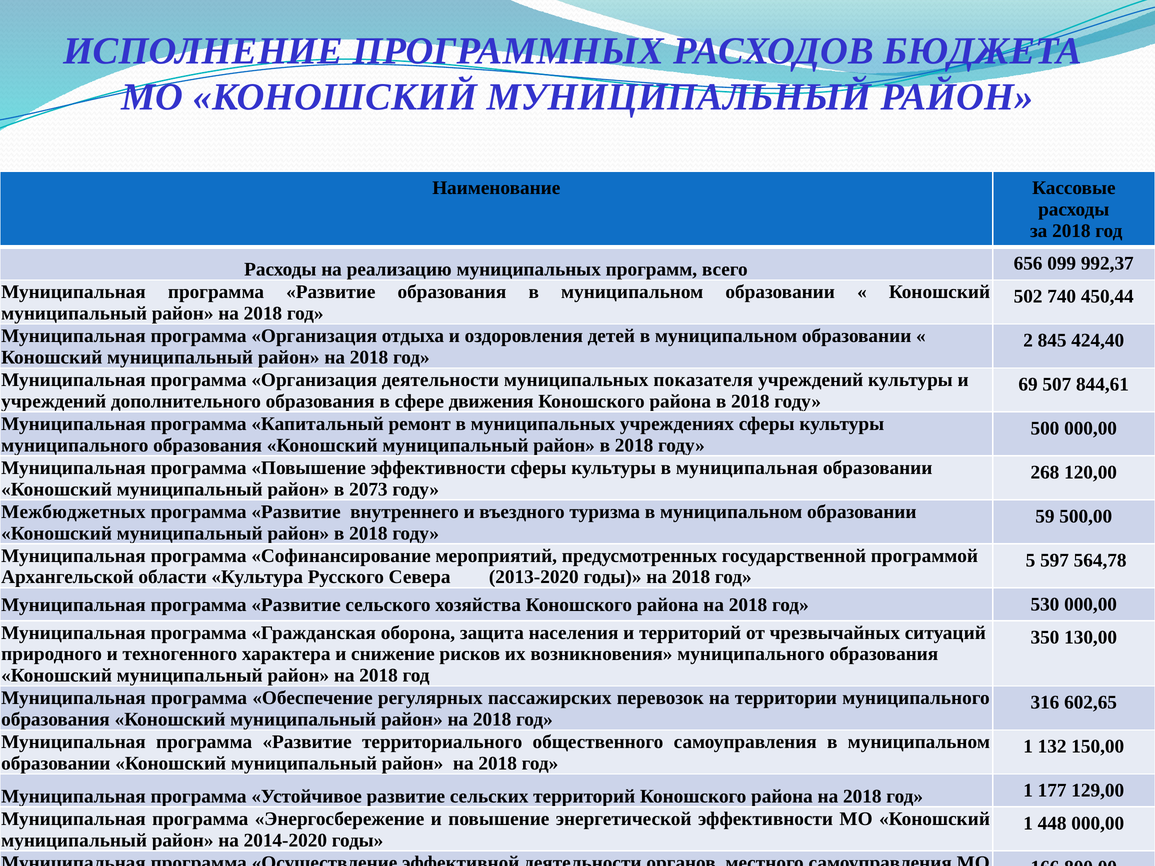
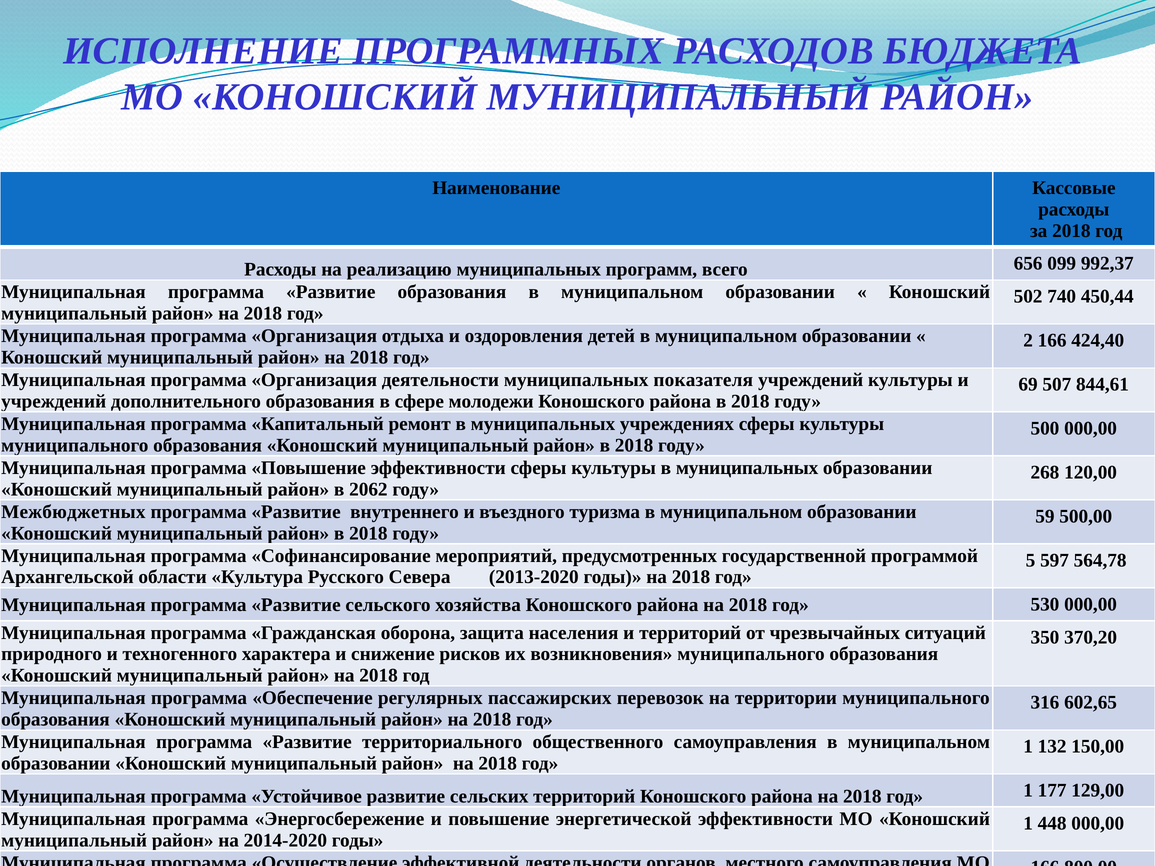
2 845: 845 -> 166
сфере движения: движения -> молодежи
культуры в муниципальная: муниципальная -> муниципальных
2073: 2073 -> 2062
130,00: 130,00 -> 370,20
